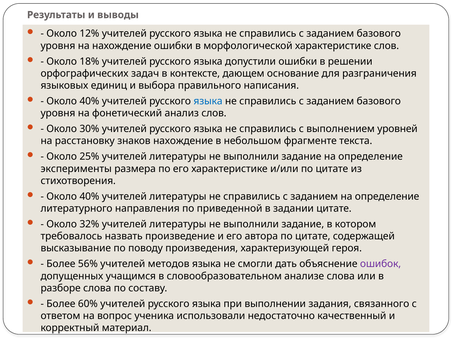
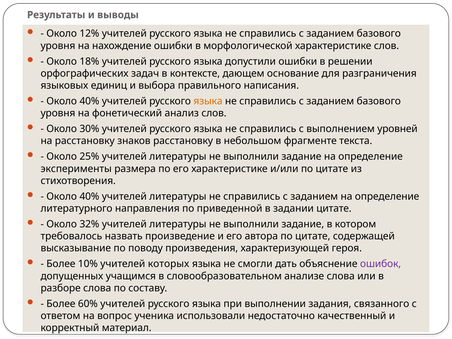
языка at (208, 101) colour: blue -> orange
знаков нахождение: нахождение -> расстановку
56%: 56% -> 10%
методов: методов -> которых
